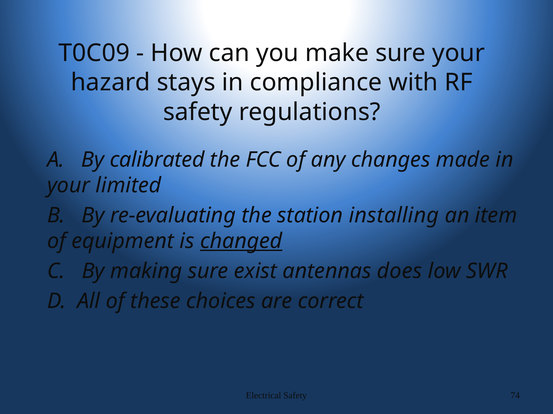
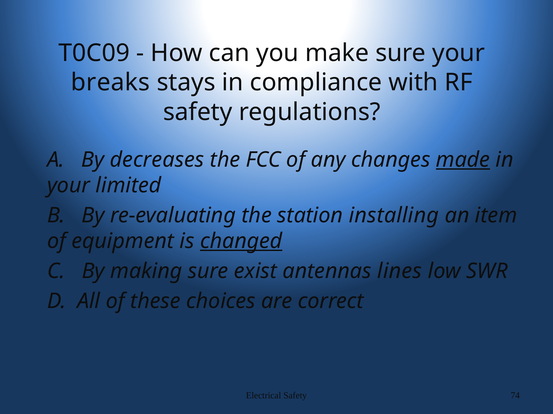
hazard: hazard -> breaks
calibrated: calibrated -> decreases
made underline: none -> present
does: does -> lines
